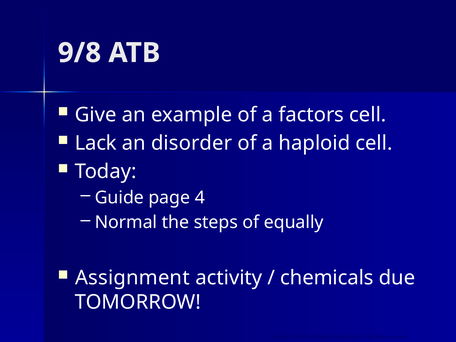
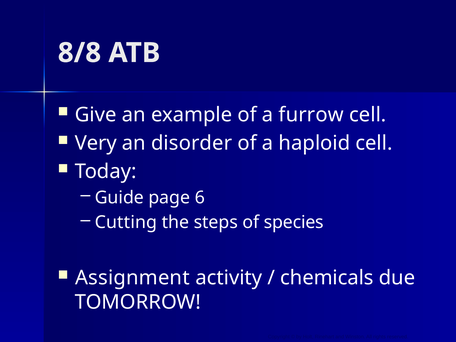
9/8: 9/8 -> 8/8
factors: factors -> furrow
Lack: Lack -> Very
4: 4 -> 6
Normal: Normal -> Cutting
equally: equally -> species
